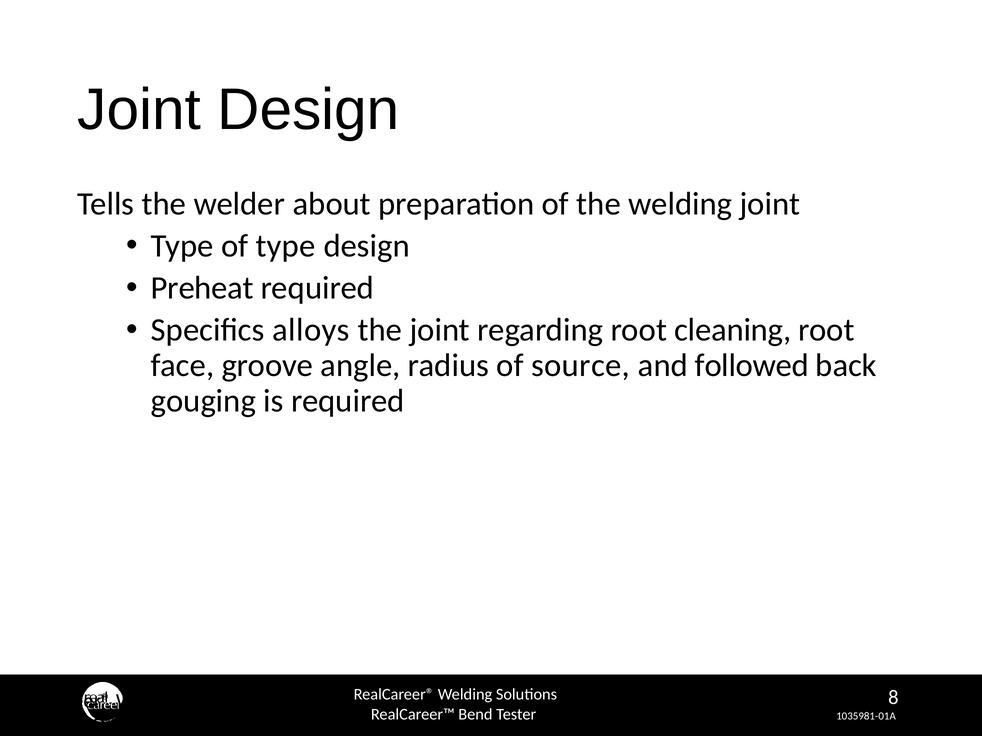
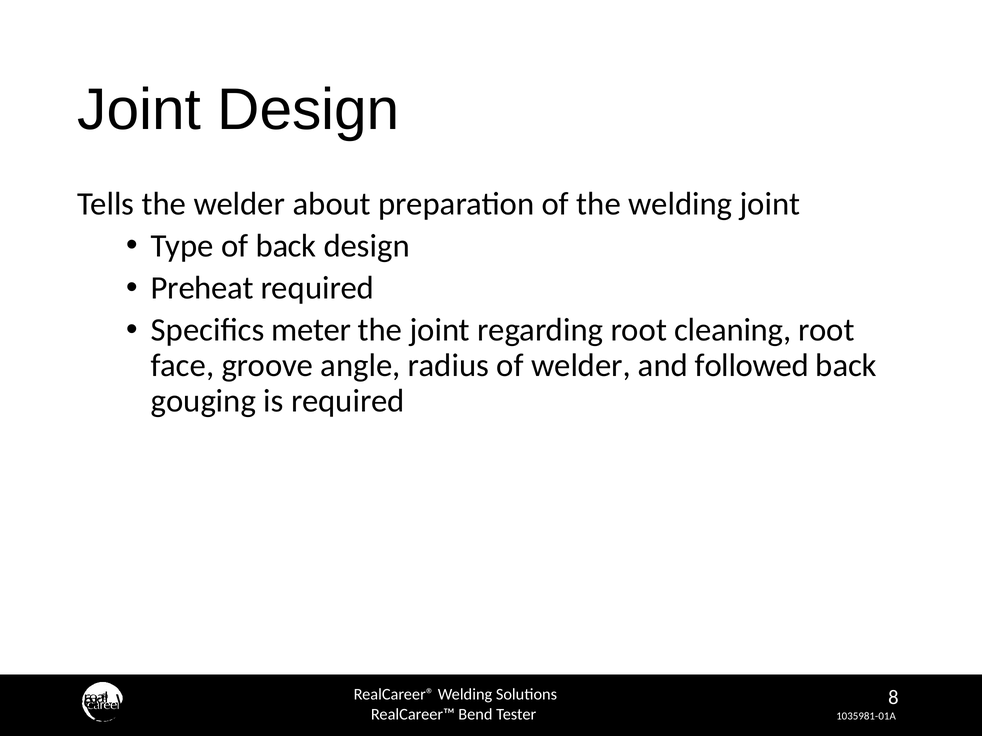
of type: type -> back
alloys: alloys -> meter
of source: source -> welder
